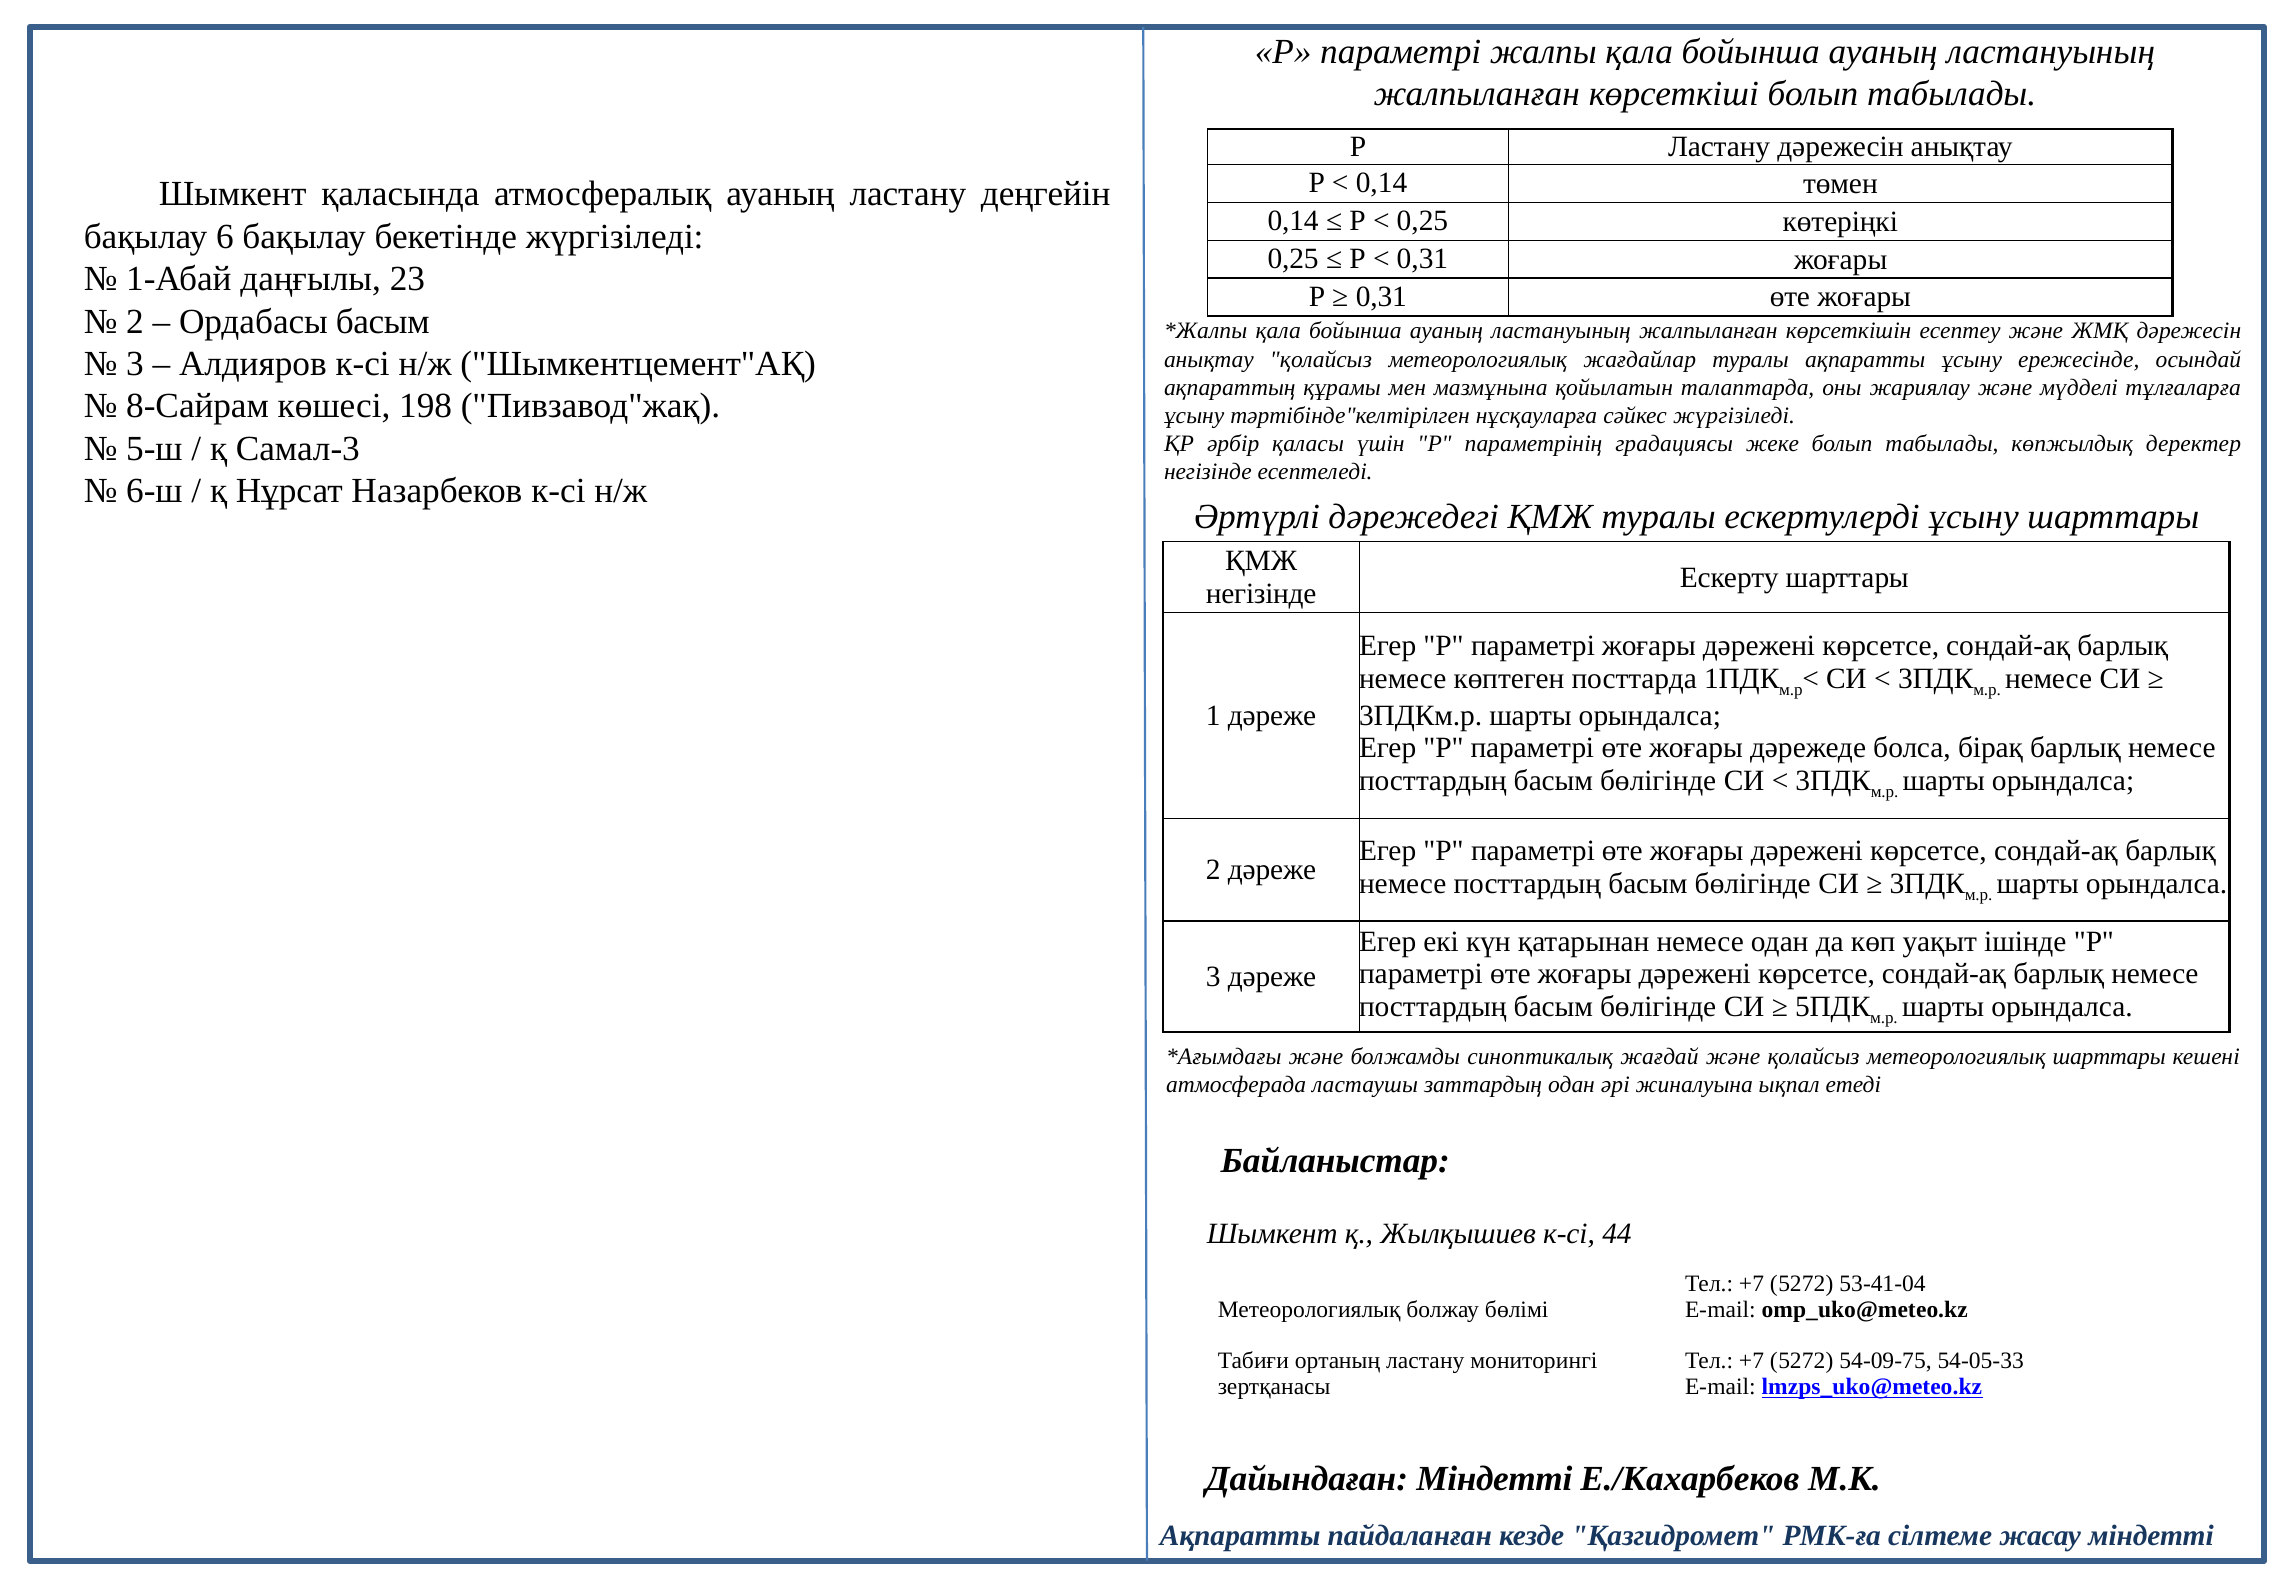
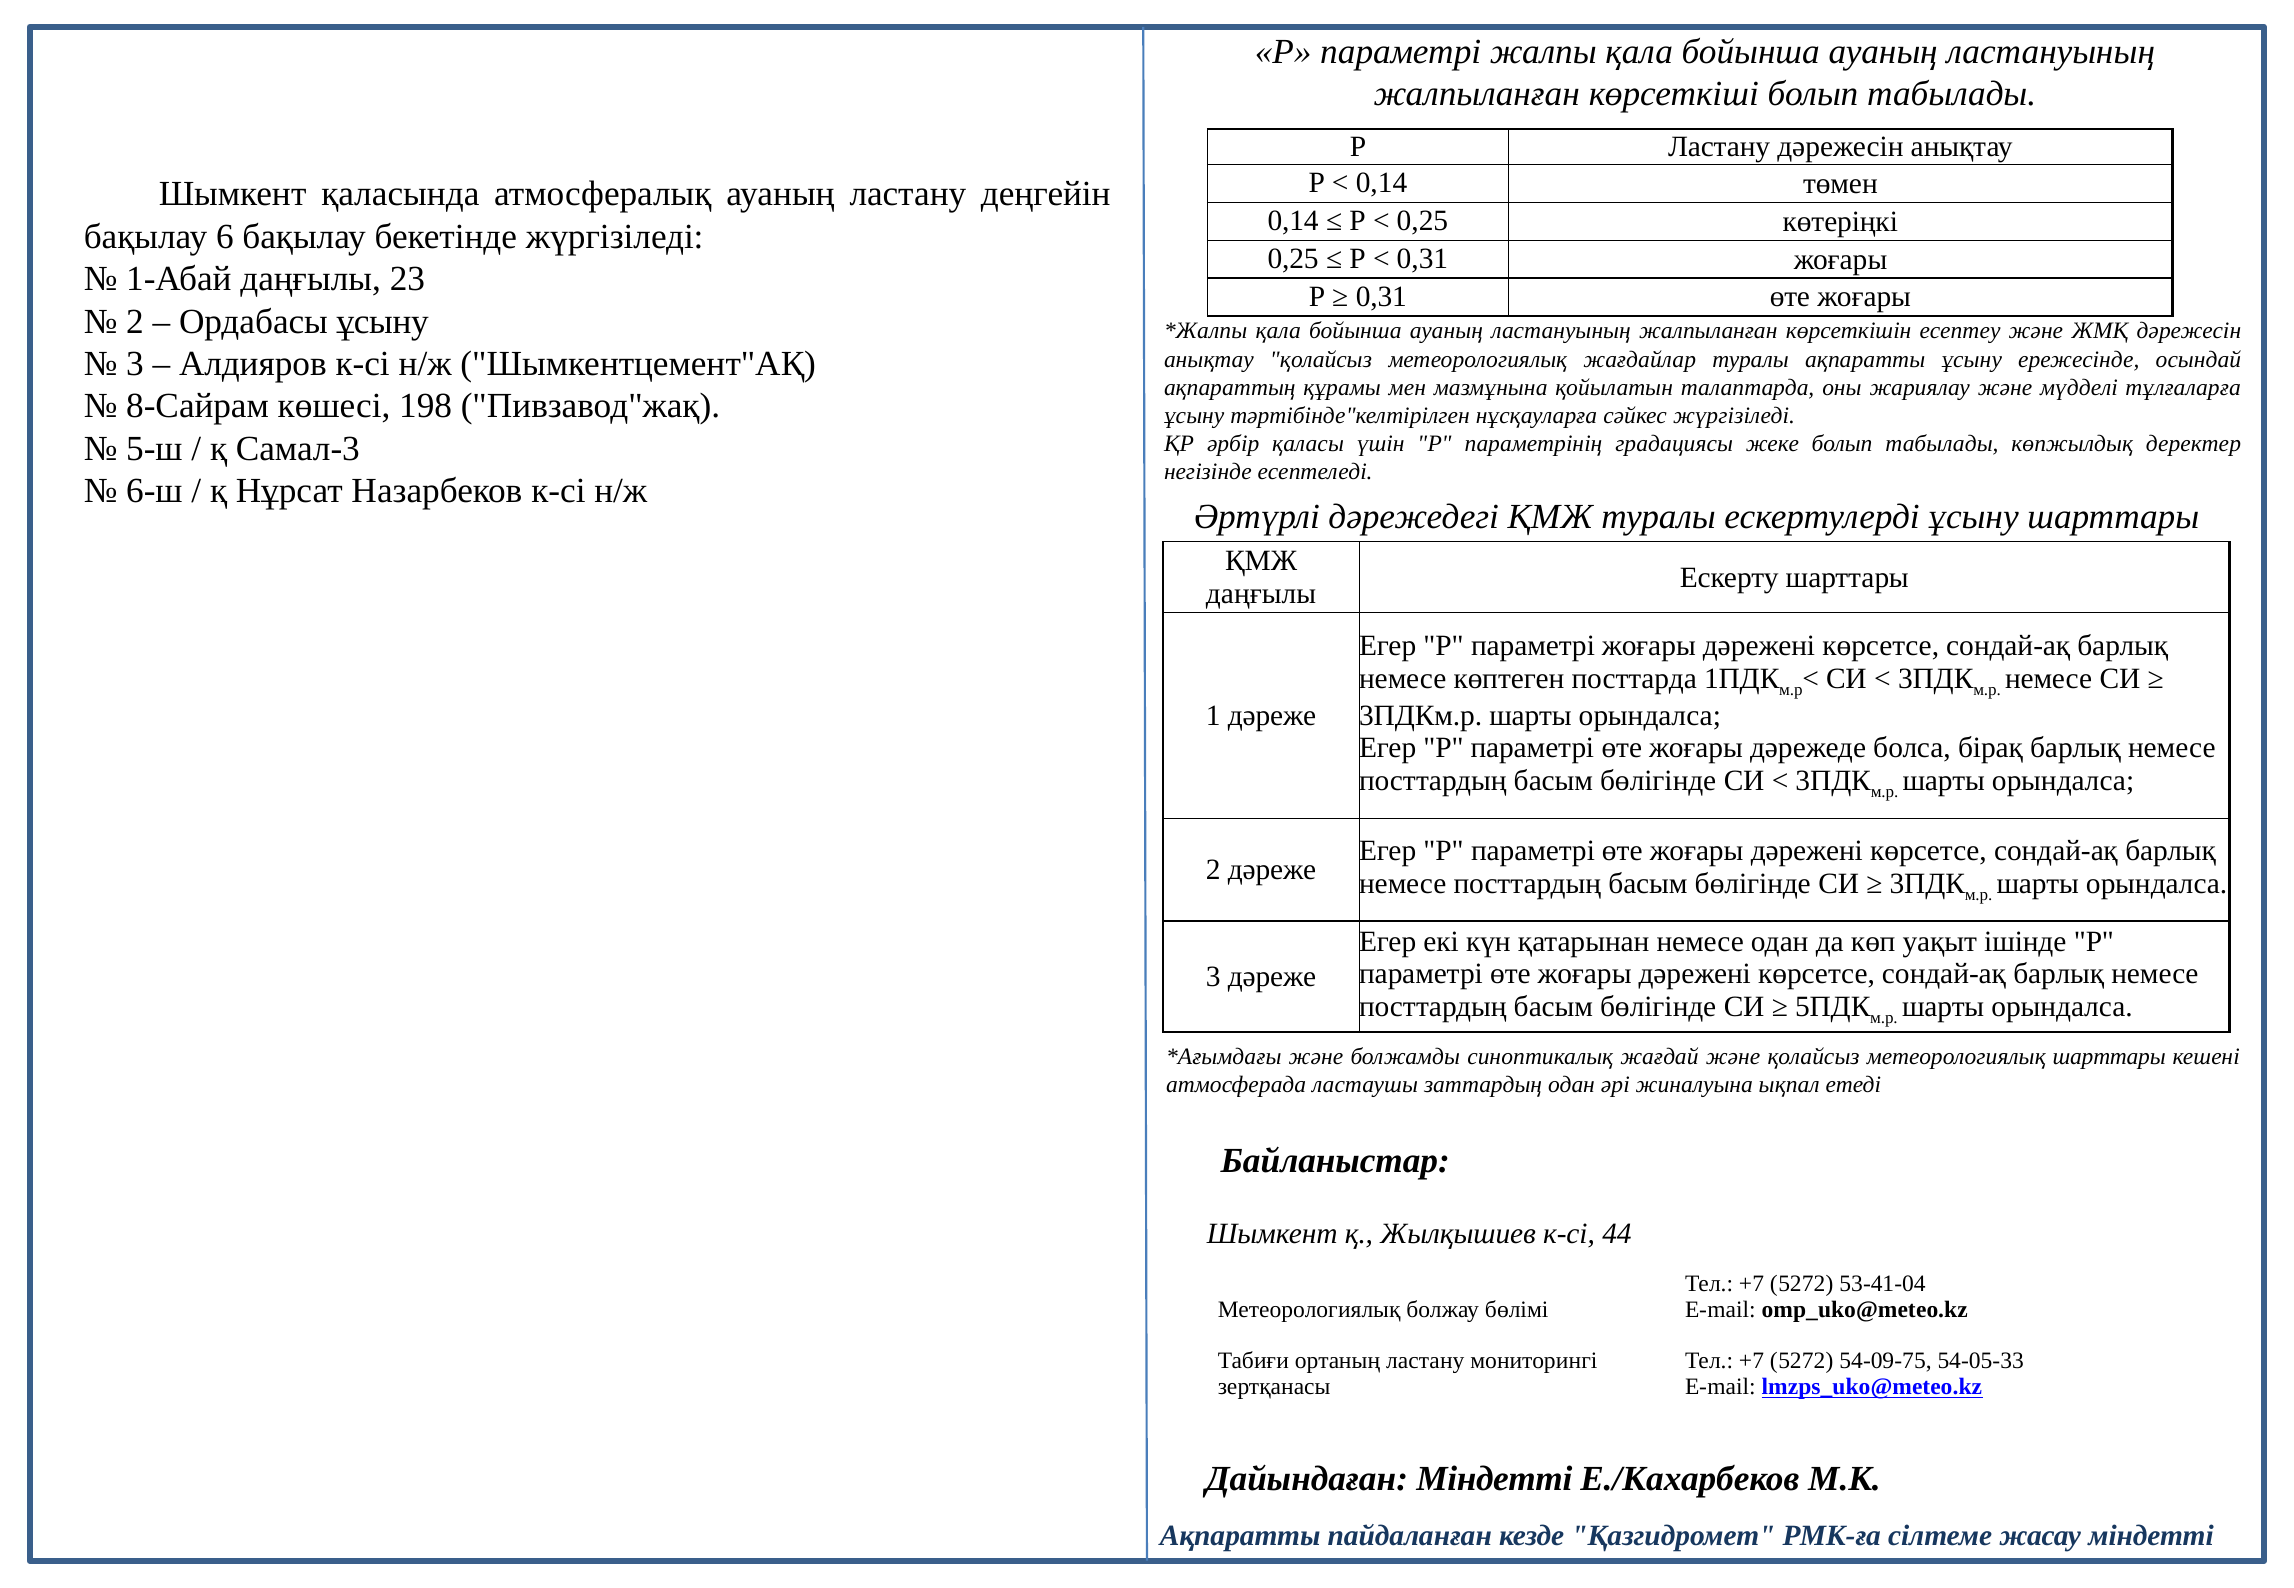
Ордабасы басым: басым -> ұсыну
негізінде at (1261, 594): негізінде -> даңғылы
